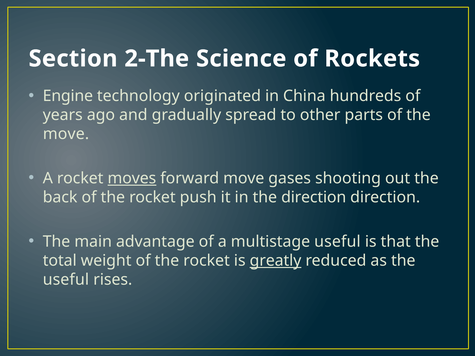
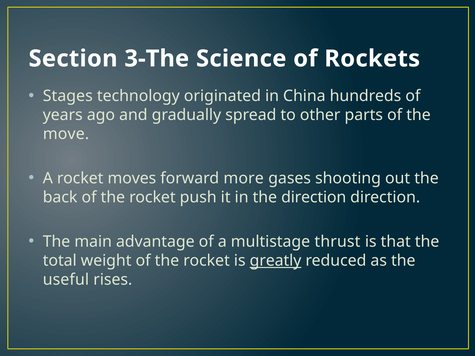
2-The: 2-The -> 3-The
Engine: Engine -> Stages
moves underline: present -> none
forward move: move -> more
multistage useful: useful -> thrust
